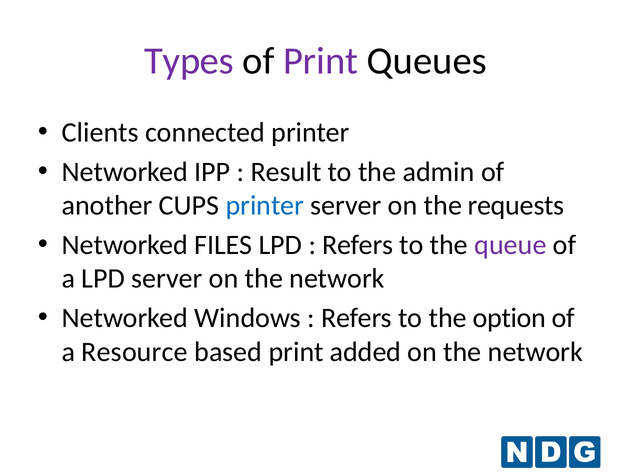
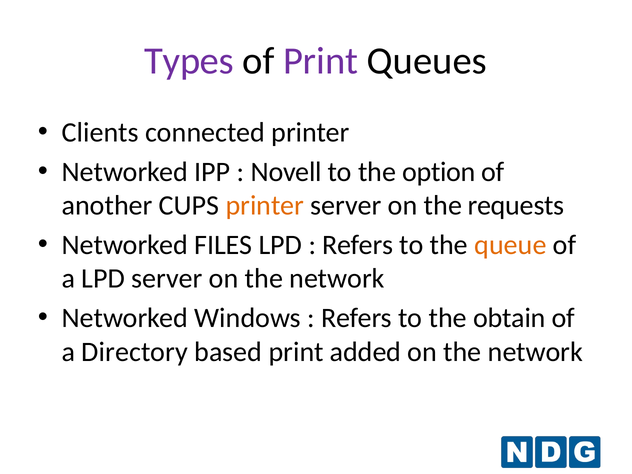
Result: Result -> Novell
admin: admin -> option
printer at (265, 206) colour: blue -> orange
queue colour: purple -> orange
option: option -> obtain
Resource: Resource -> Directory
